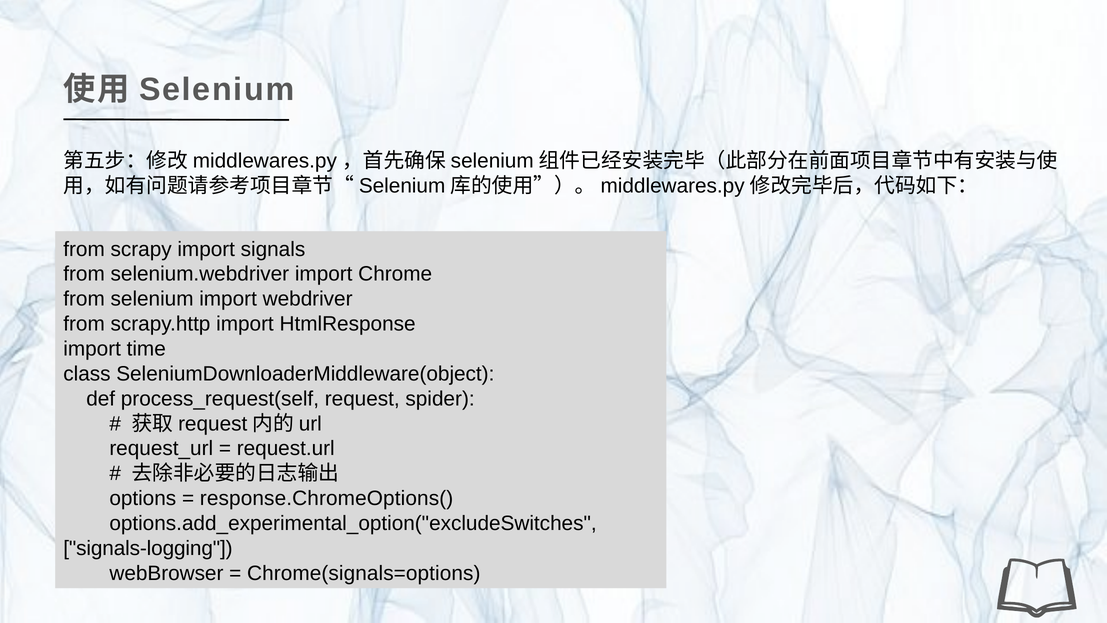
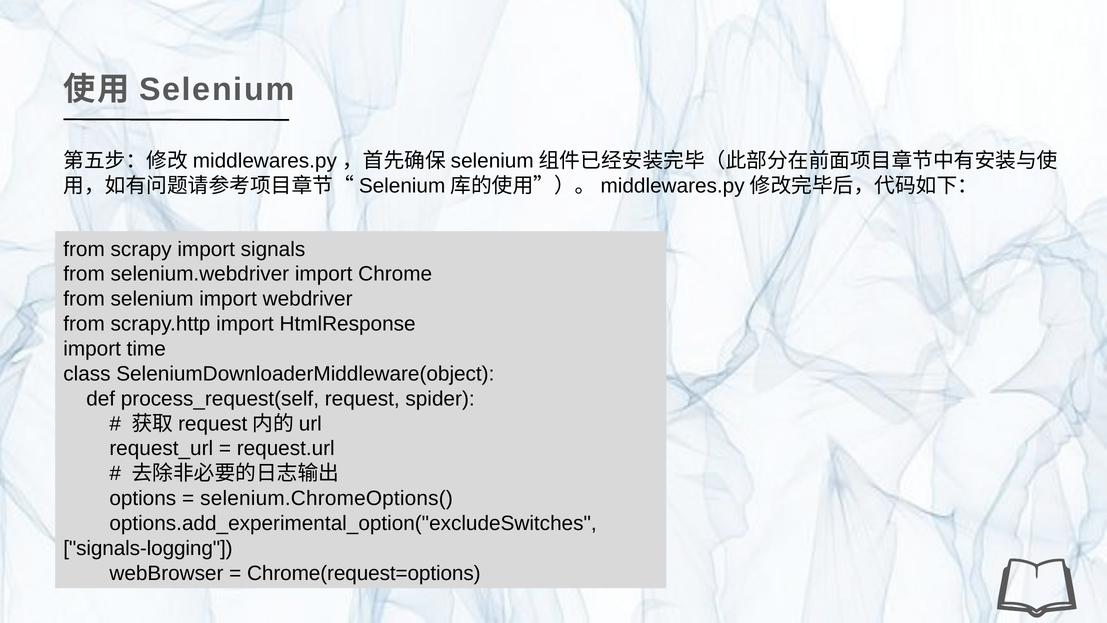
response.ChromeOptions(: response.ChromeOptions( -> selenium.ChromeOptions(
Chrome(signals=options: Chrome(signals=options -> Chrome(request=options
